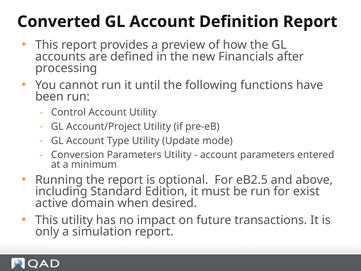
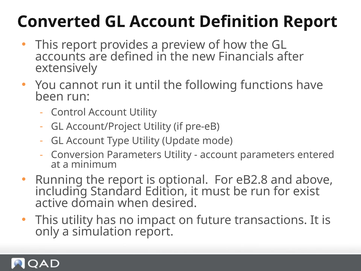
processing: processing -> extensively
eB2.5: eB2.5 -> eB2.8
